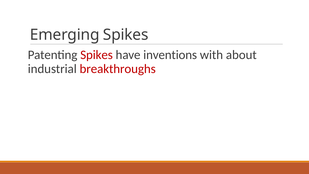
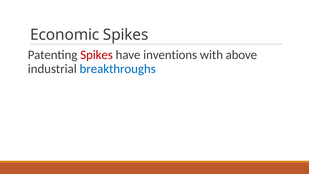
Emerging: Emerging -> Economic
about: about -> above
breakthroughs colour: red -> blue
